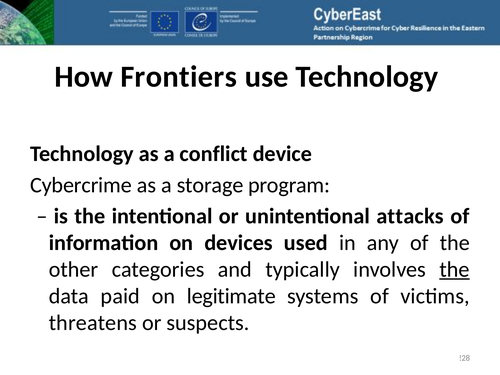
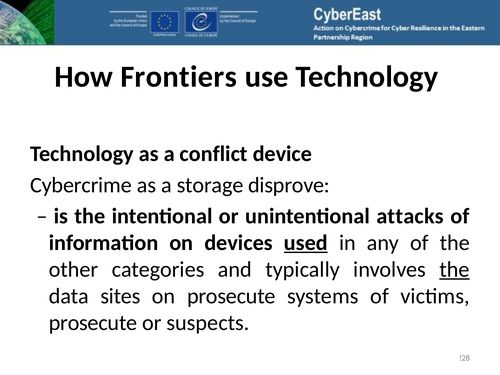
program: program -> disprove
used underline: none -> present
paid: paid -> sites
on legitimate: legitimate -> prosecute
threatens at (93, 323): threatens -> prosecute
